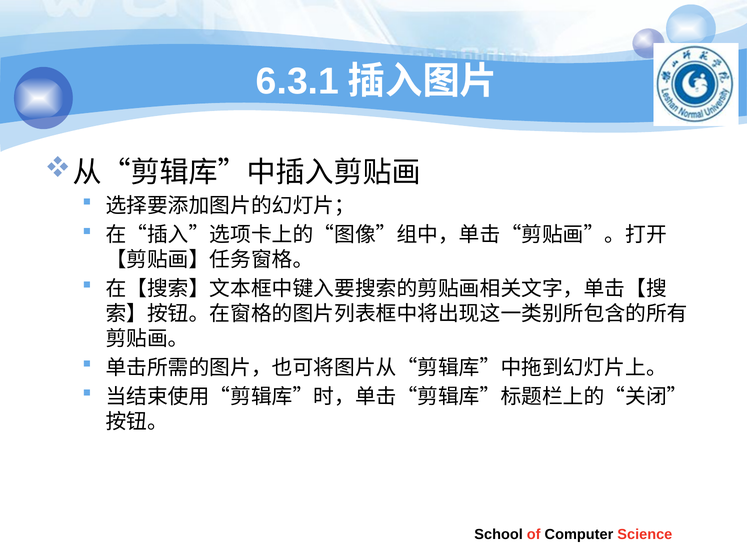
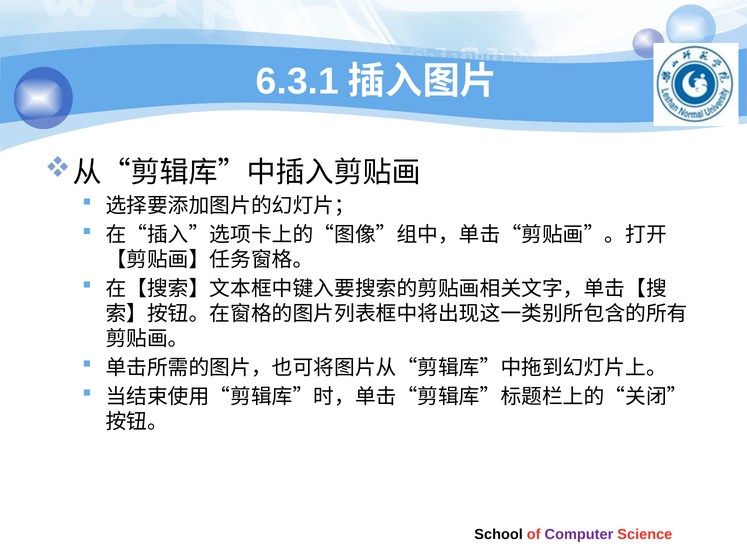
Computer colour: black -> purple
